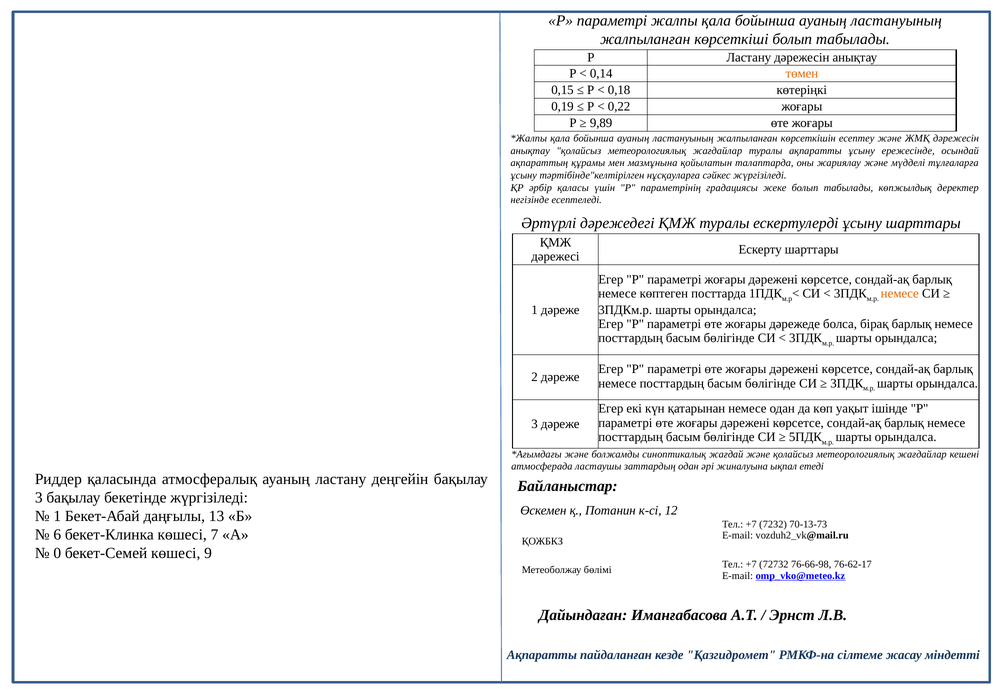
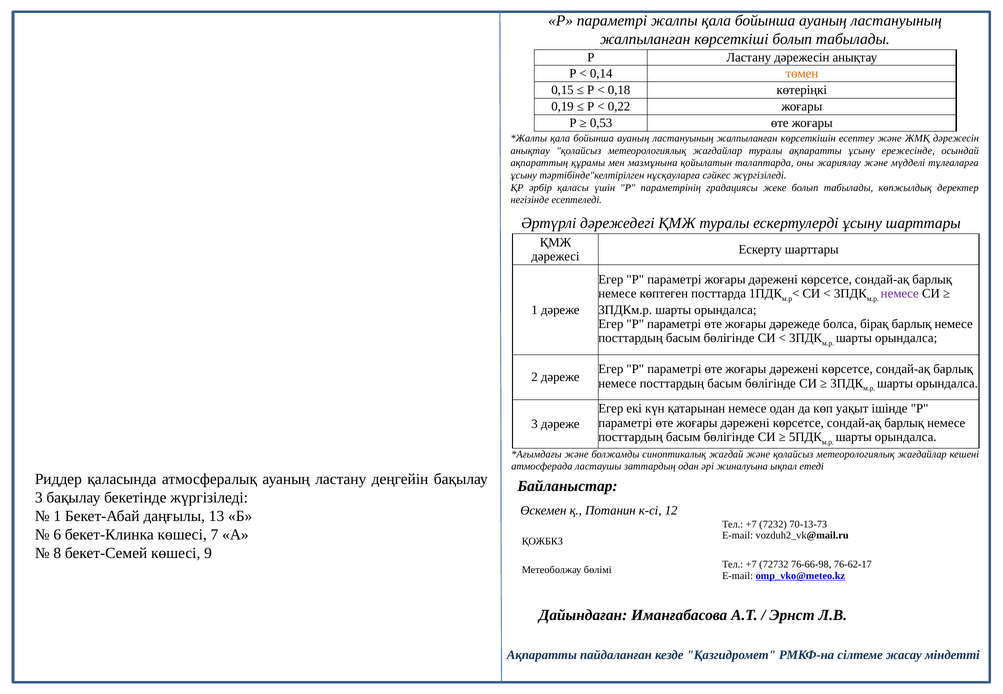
9,89: 9,89 -> 0,53
немесе at (900, 294) colour: orange -> purple
0: 0 -> 8
